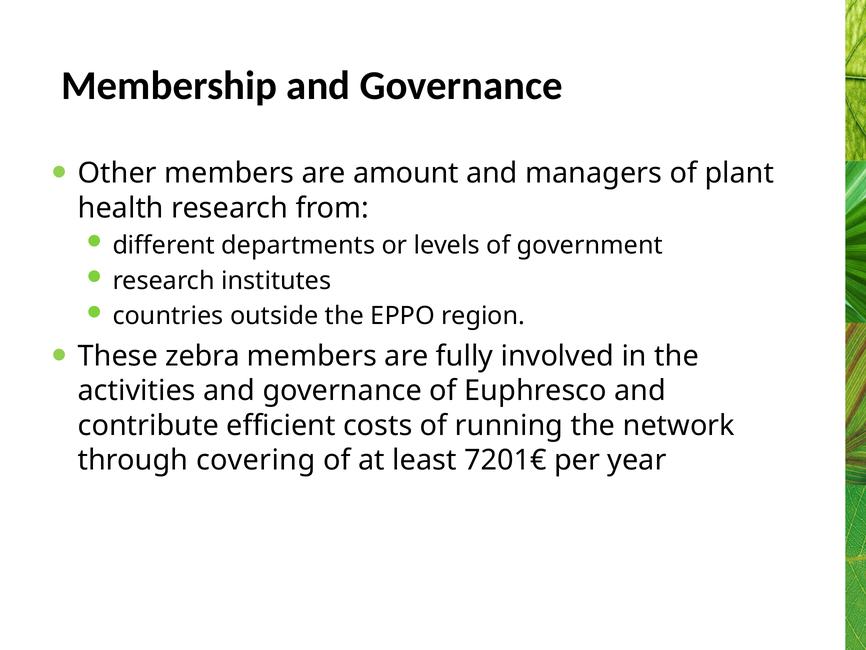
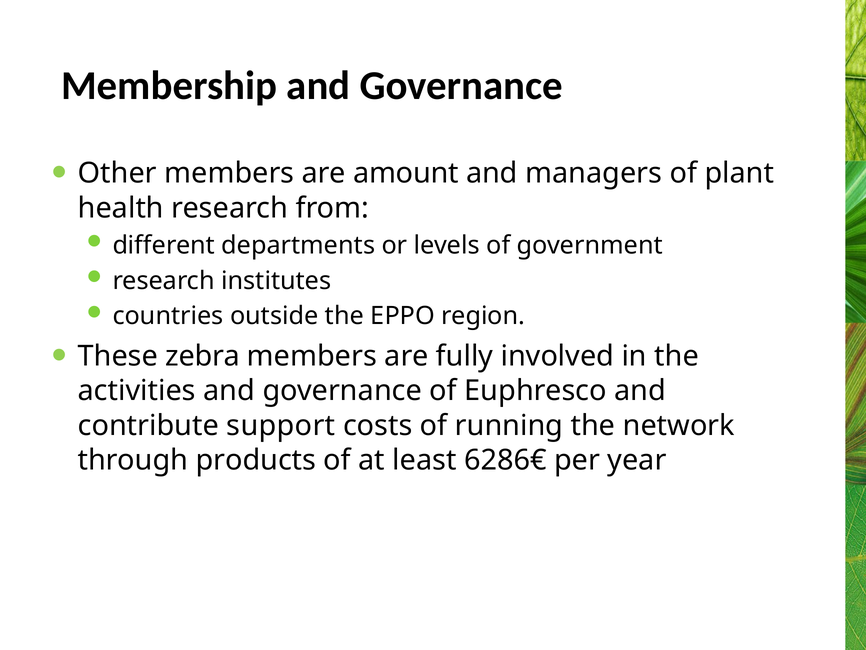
efficient: efficient -> support
covering: covering -> products
7201€: 7201€ -> 6286€
